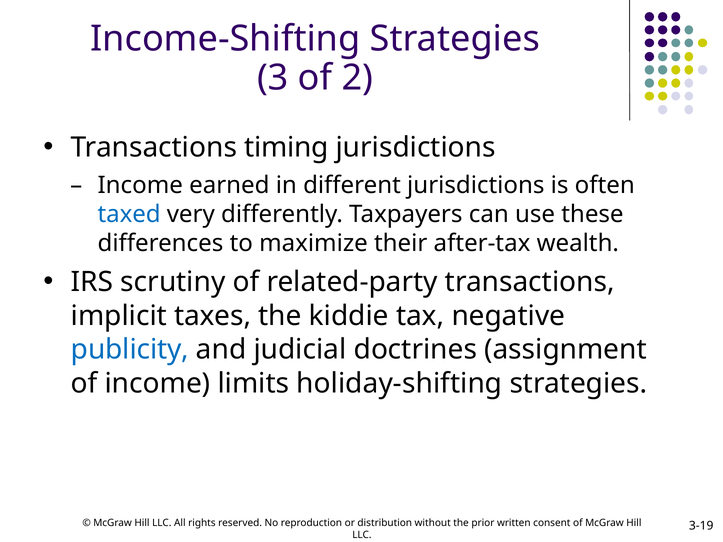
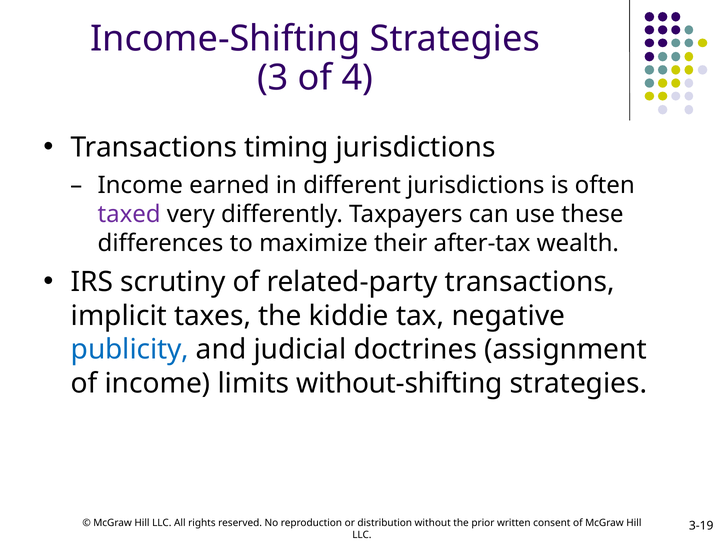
2: 2 -> 4
taxed colour: blue -> purple
holiday-shifting: holiday-shifting -> without-shifting
